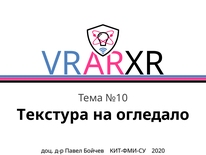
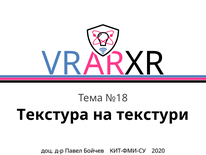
№10: №10 -> №18
огледало: огледало -> текстури
